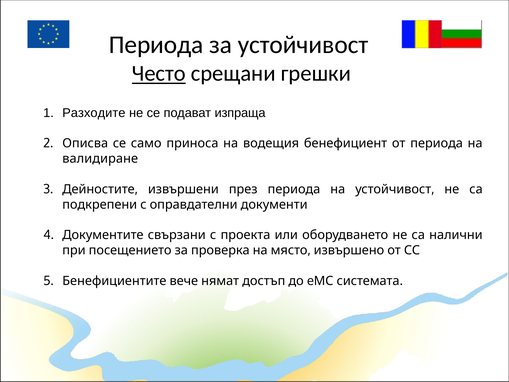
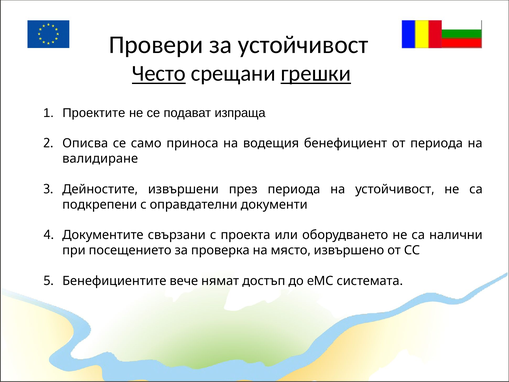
Периода at (156, 45): Периода -> Провери
грешки underline: none -> present
Разходите: Разходите -> Проектите
